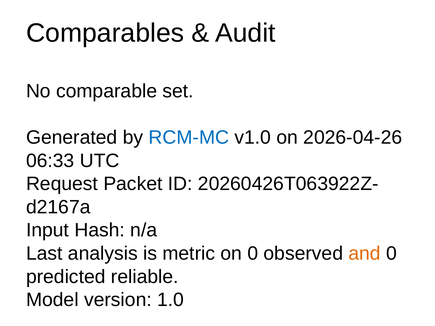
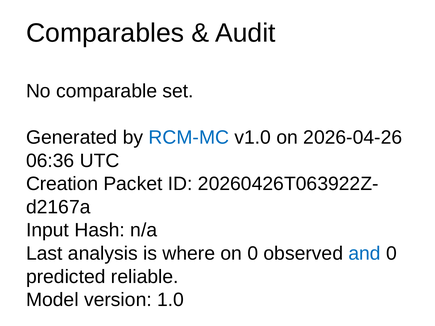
06:33: 06:33 -> 06:36
Request: Request -> Creation
metric: metric -> where
and colour: orange -> blue
